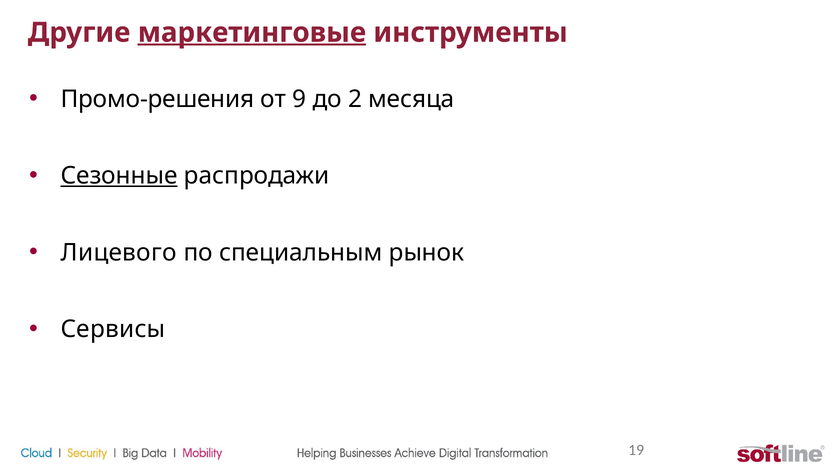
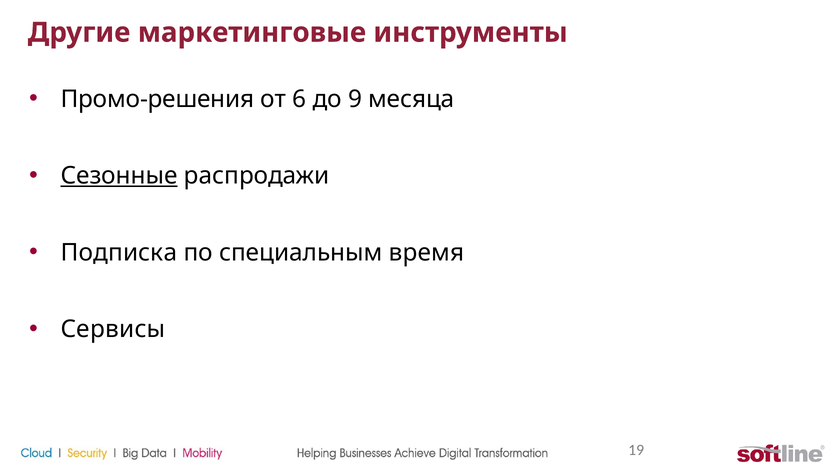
маркетинговые underline: present -> none
9: 9 -> 6
2: 2 -> 9
Лицевого: Лицевого -> Подписка
рынок: рынок -> время
